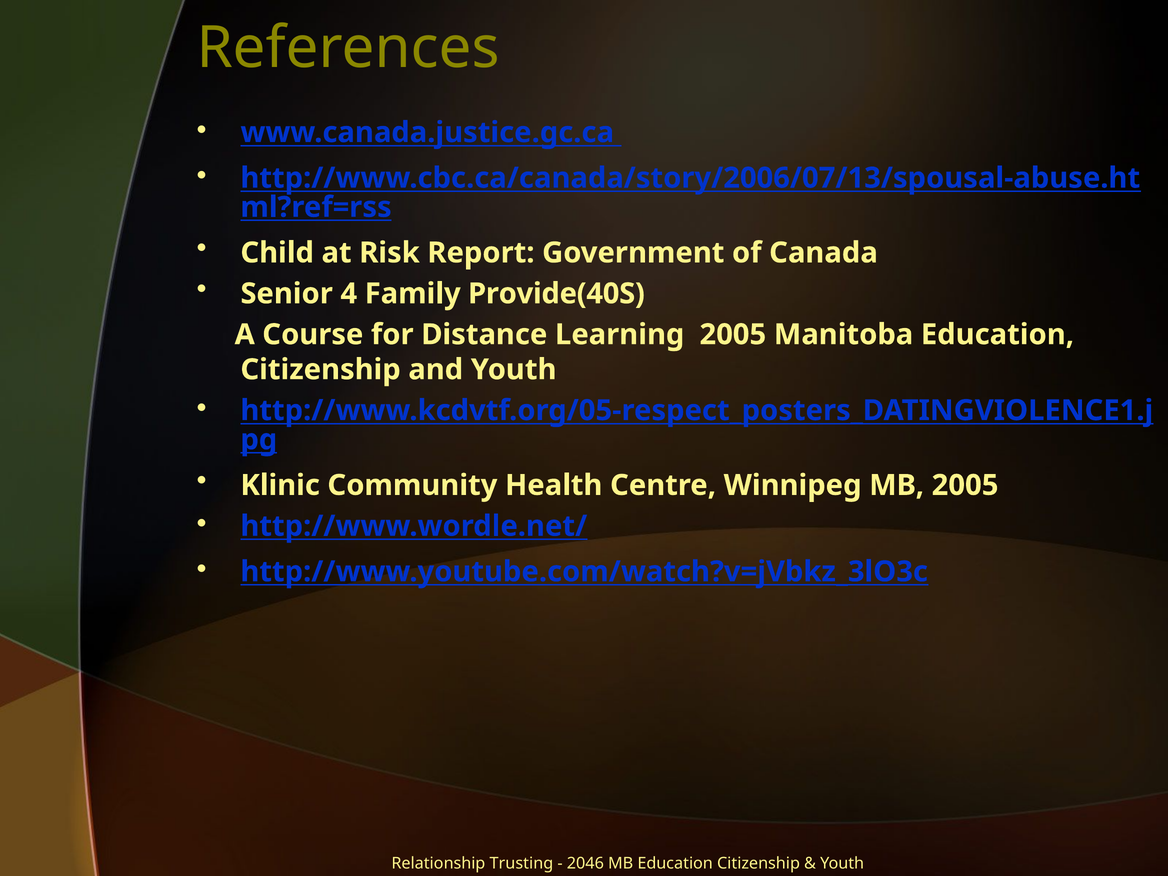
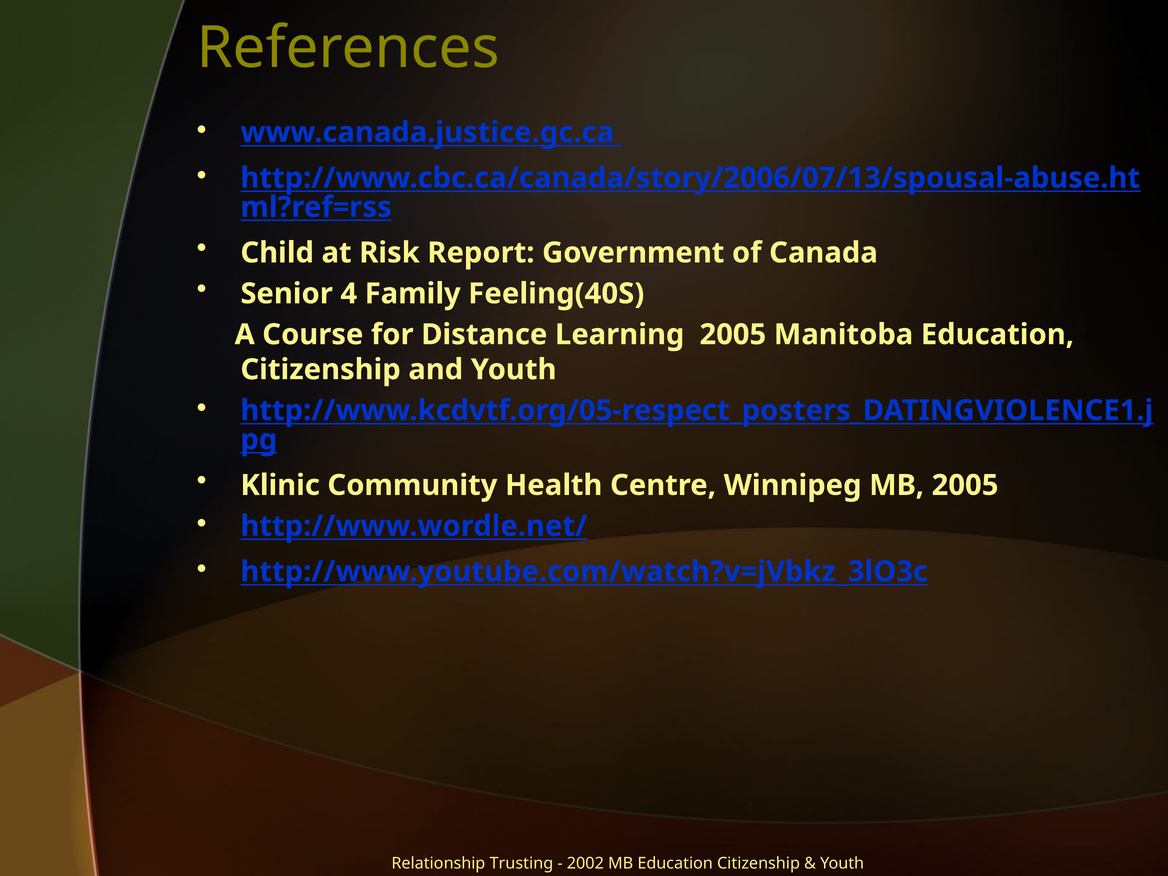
Provide(40S: Provide(40S -> Feeling(40S
2046: 2046 -> 2002
